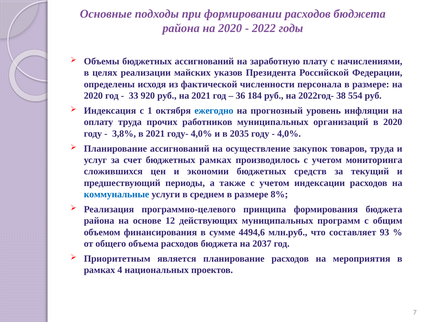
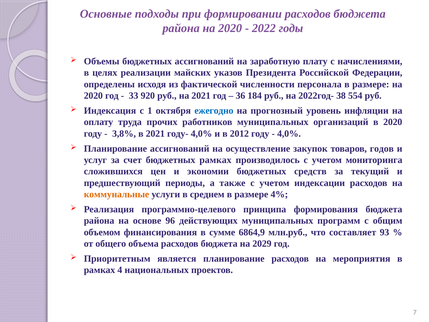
2035: 2035 -> 2012
товаров труда: труда -> годов
коммунальные colour: blue -> orange
8%: 8% -> 4%
12: 12 -> 96
4494,6: 4494,6 -> 6864,9
2037: 2037 -> 2029
